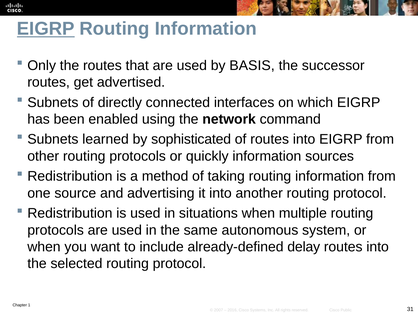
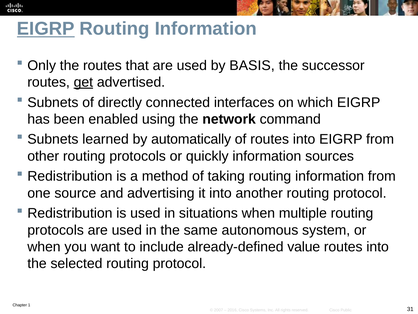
get underline: none -> present
sophisticated: sophisticated -> automatically
delay: delay -> value
